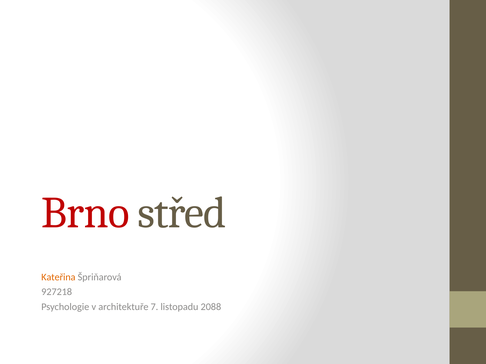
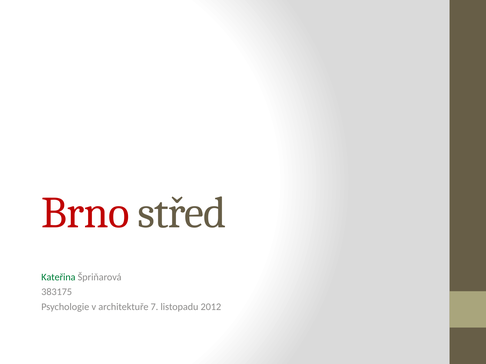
Kateřina colour: orange -> green
927218: 927218 -> 383175
2088: 2088 -> 2012
